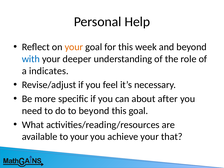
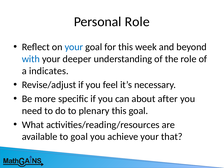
Personal Help: Help -> Role
your at (74, 47) colour: orange -> blue
to beyond: beyond -> plenary
to your: your -> goal
